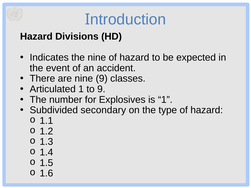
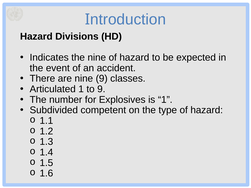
secondary: secondary -> competent
